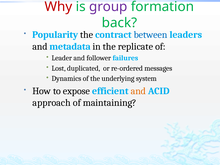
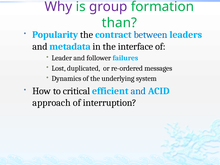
Why colour: red -> purple
back: back -> than
replicate: replicate -> interface
expose: expose -> critical
and at (138, 91) colour: orange -> blue
maintaining: maintaining -> interruption
